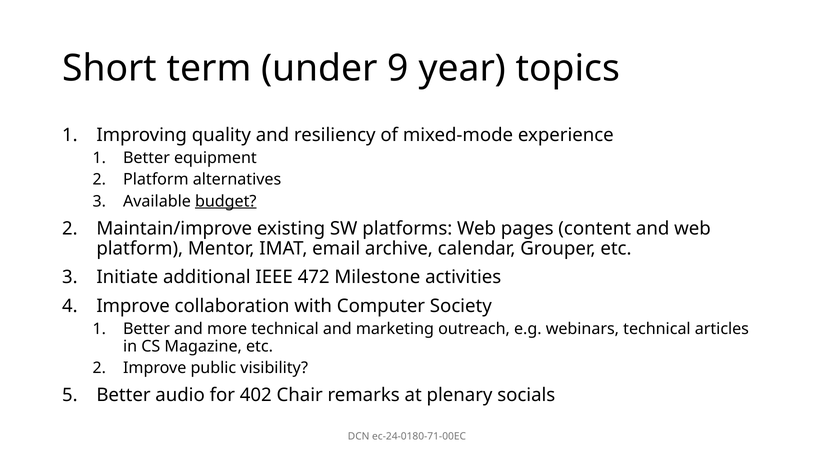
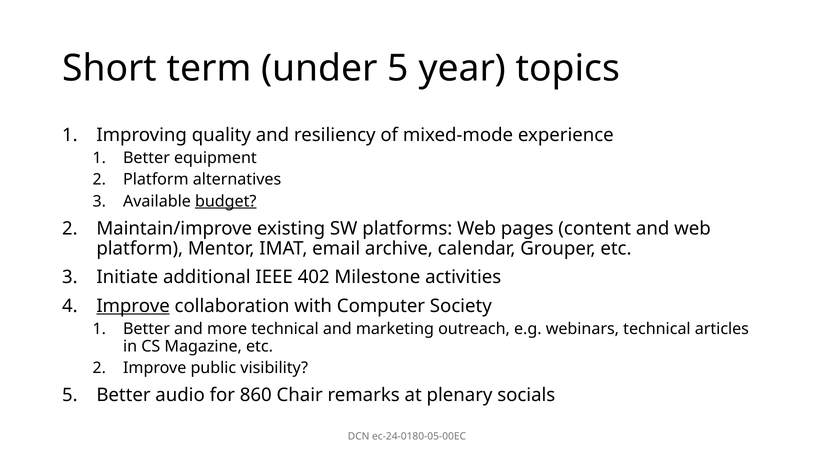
under 9: 9 -> 5
472: 472 -> 402
Improve at (133, 306) underline: none -> present
402: 402 -> 860
ec-24-0180-71-00EC: ec-24-0180-71-00EC -> ec-24-0180-05-00EC
